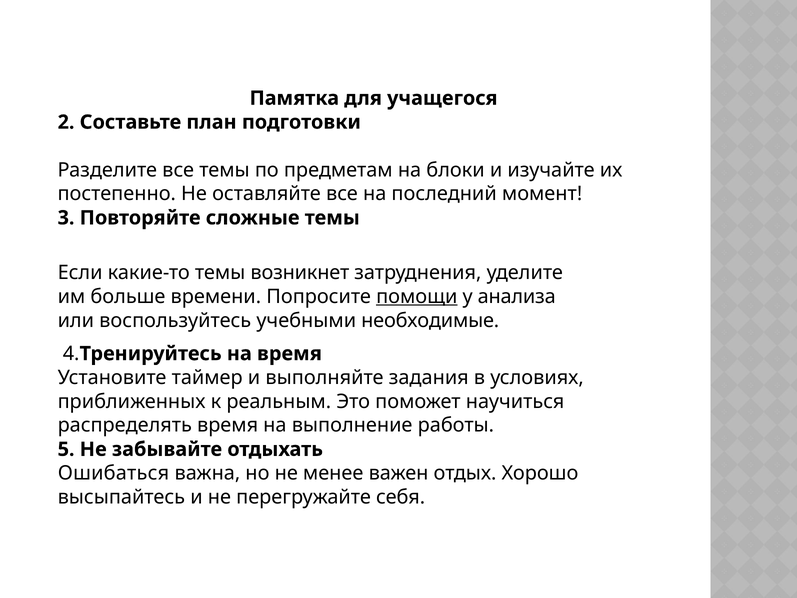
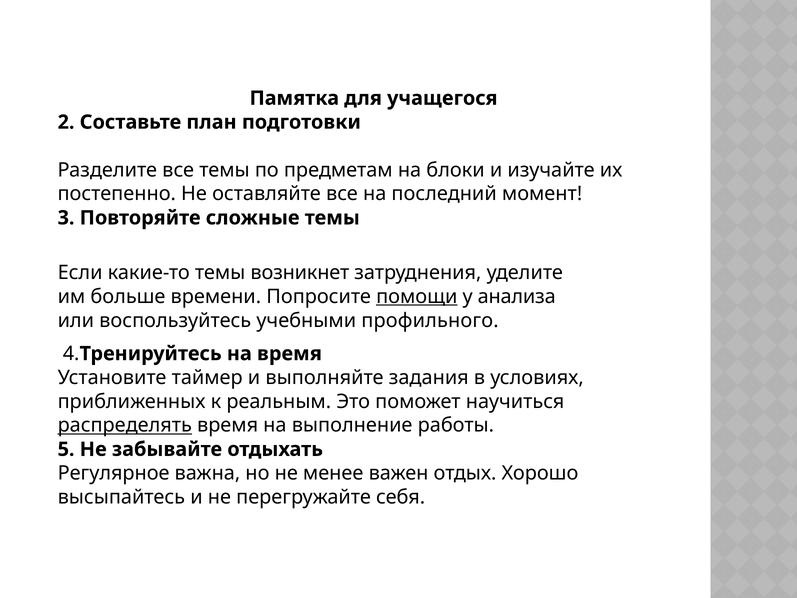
необходимые: необходимые -> профильного
распределять underline: none -> present
Ошибаться: Ошибаться -> Регулярное
